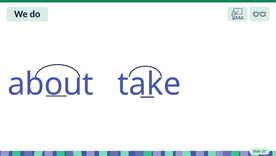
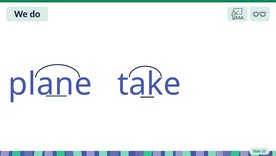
about: about -> plane
